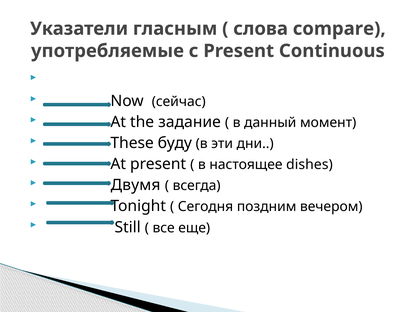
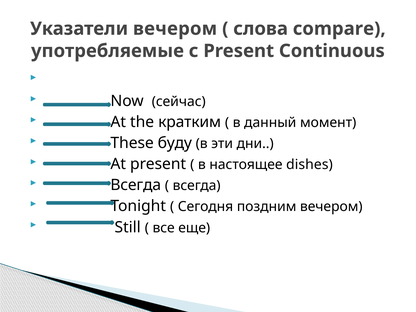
Указатели гласным: гласным -> вечером
задание: задание -> кратким
Двумя at (136, 185): Двумя -> Всегда
